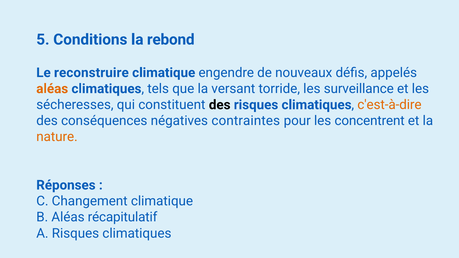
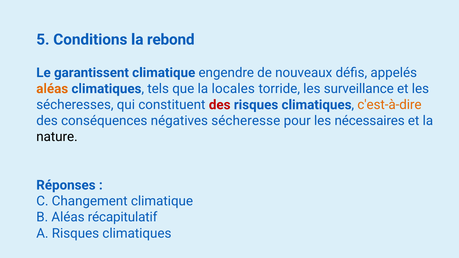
reconstruire: reconstruire -> garantissent
versant: versant -> locales
des at (220, 105) colour: black -> red
contraintes: contraintes -> sécheresse
concentrent: concentrent -> nécessaires
nature colour: orange -> black
